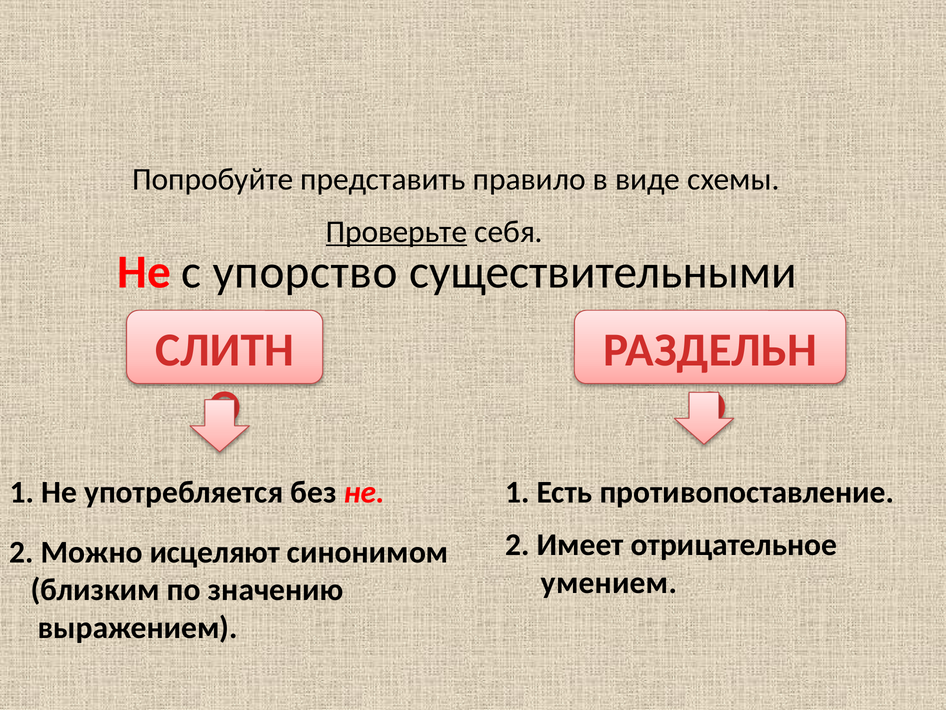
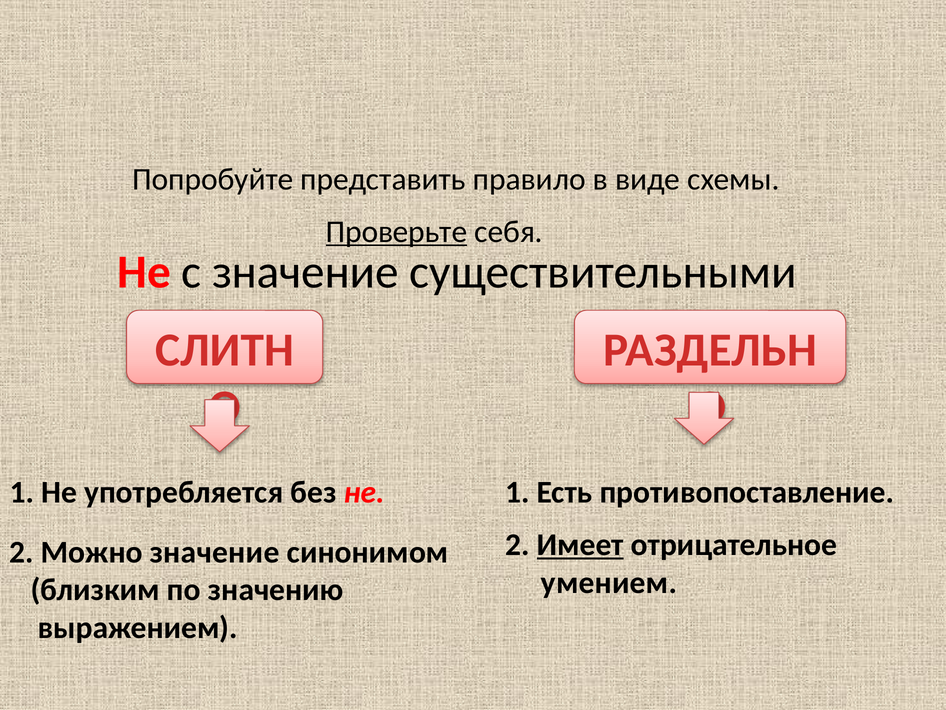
с упорство: упорство -> значение
Имеет underline: none -> present
Можно исцеляют: исцеляют -> значение
